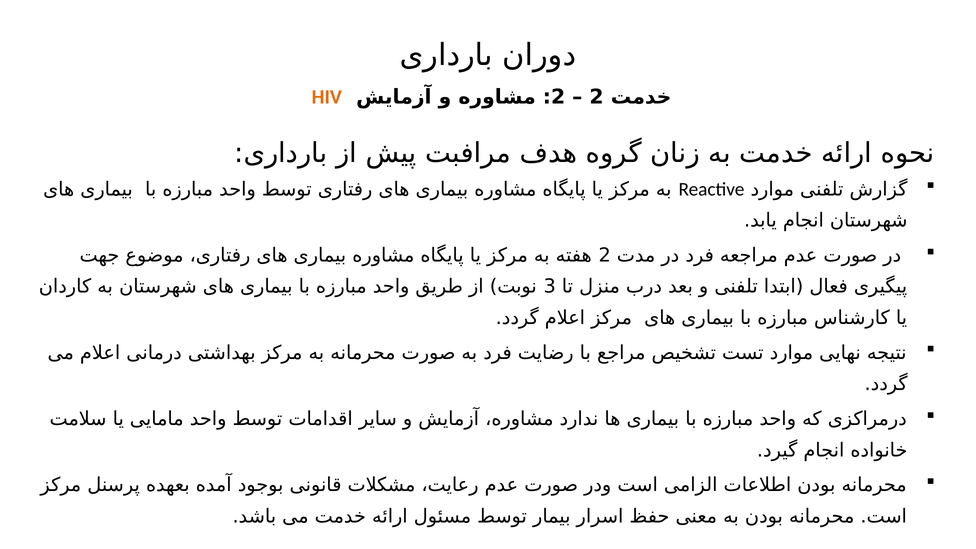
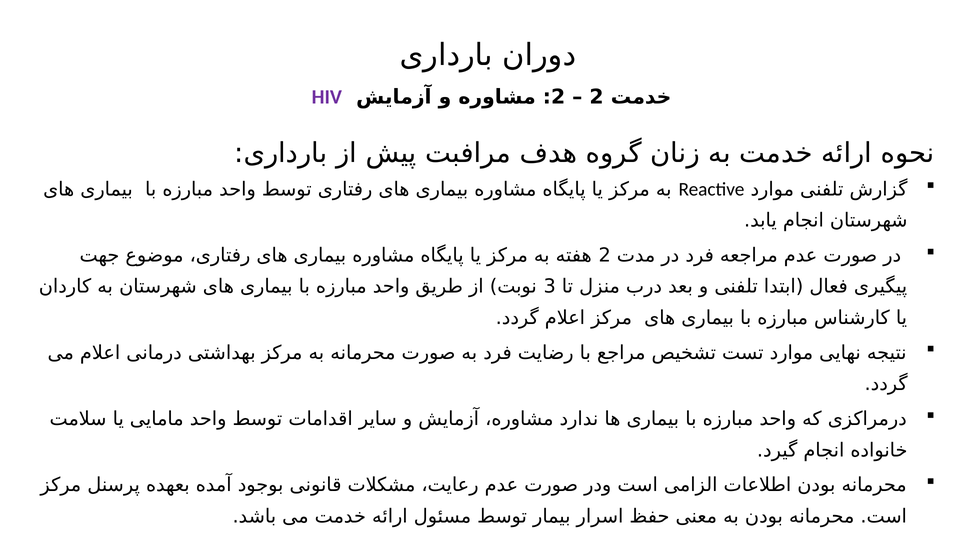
HIV colour: orange -> purple
